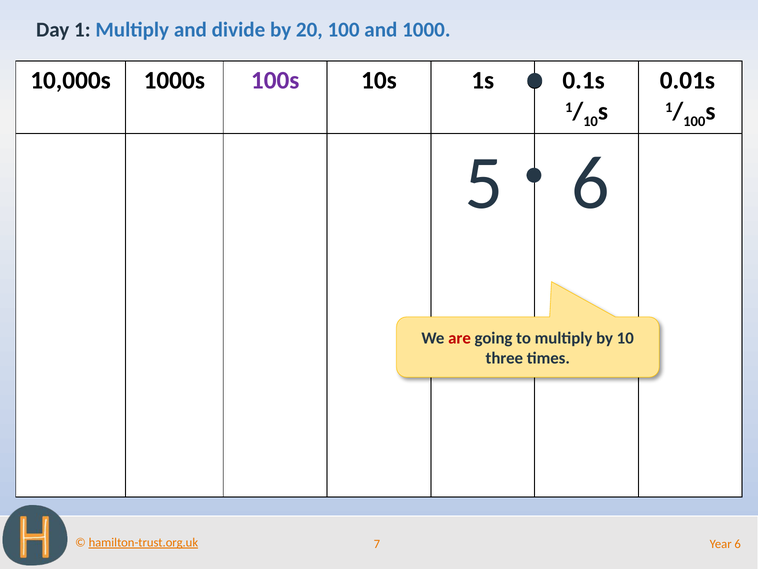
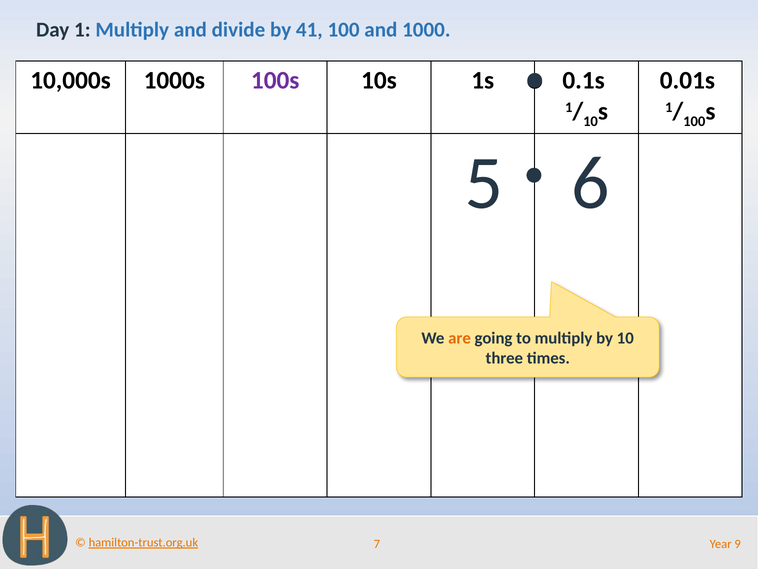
20: 20 -> 41
are colour: red -> orange
Year 6: 6 -> 9
